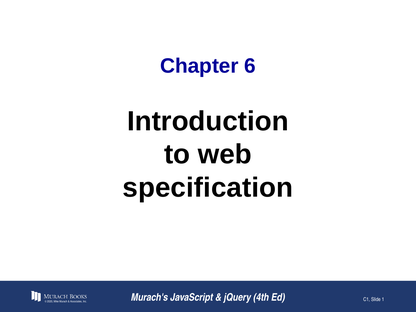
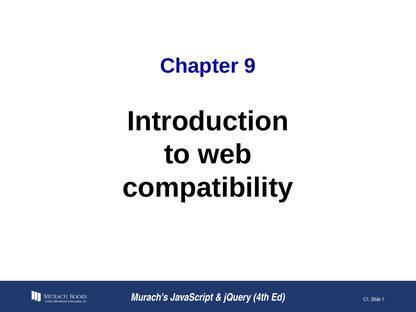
6: 6 -> 9
specification: specification -> compatibility
